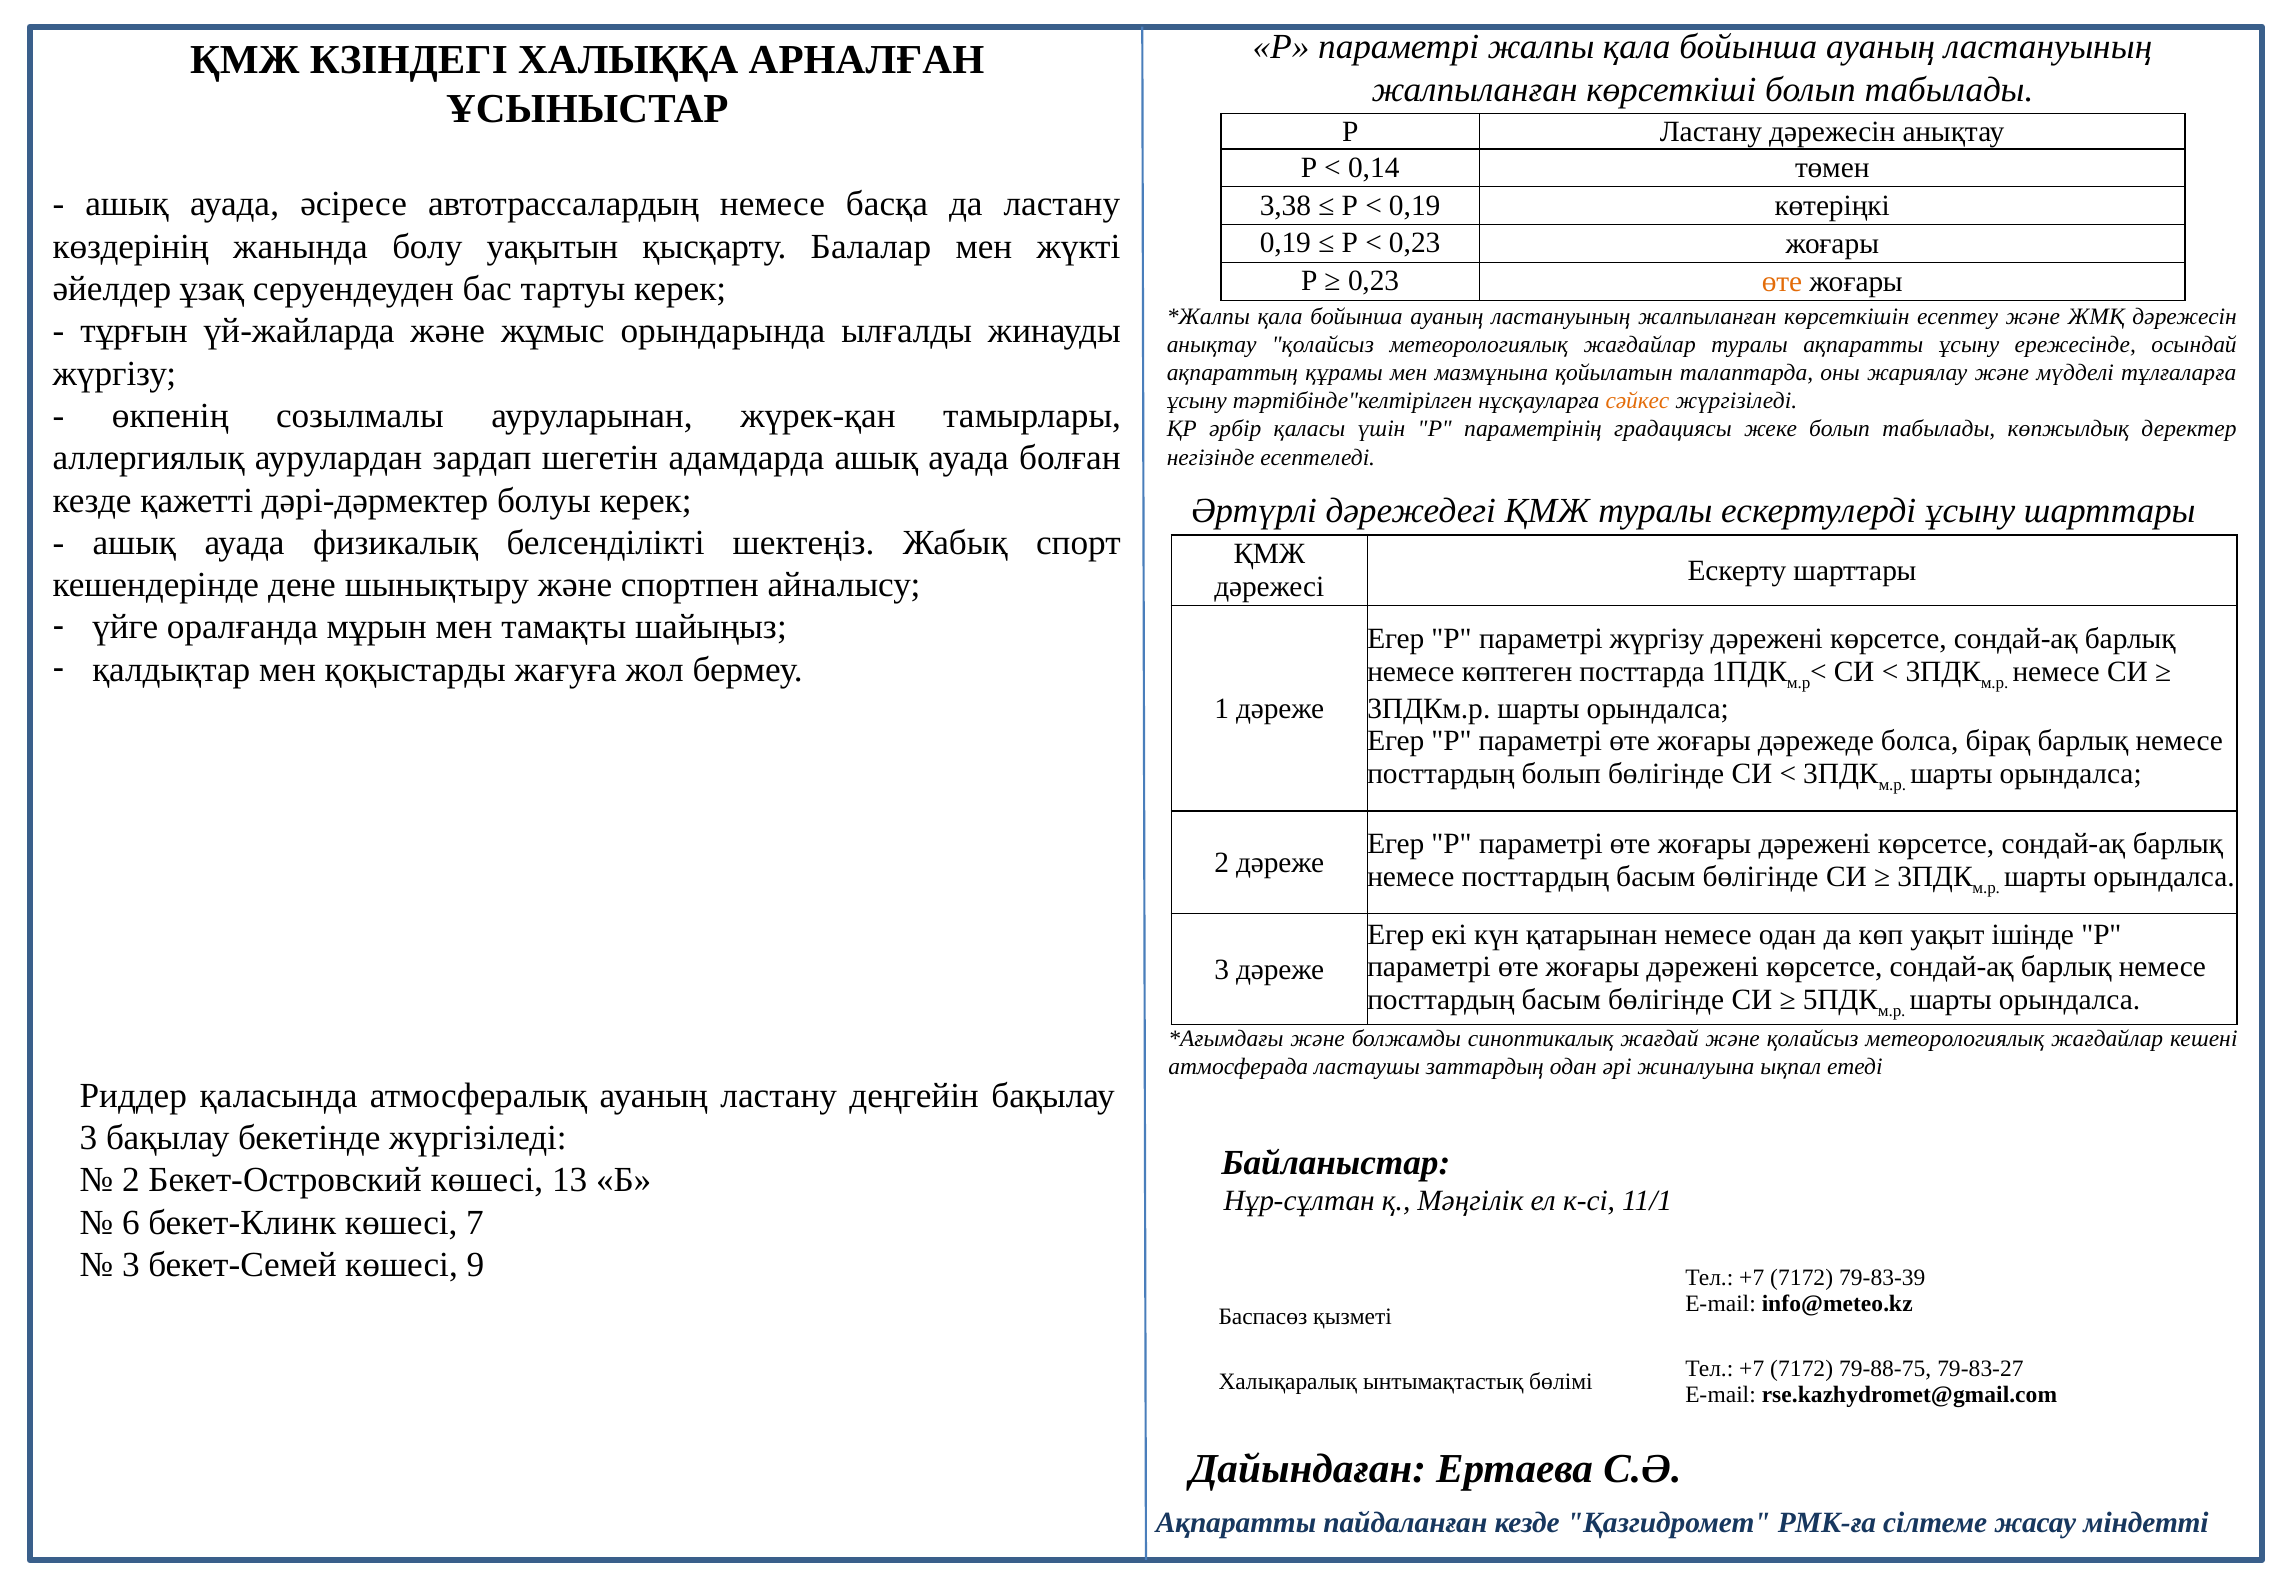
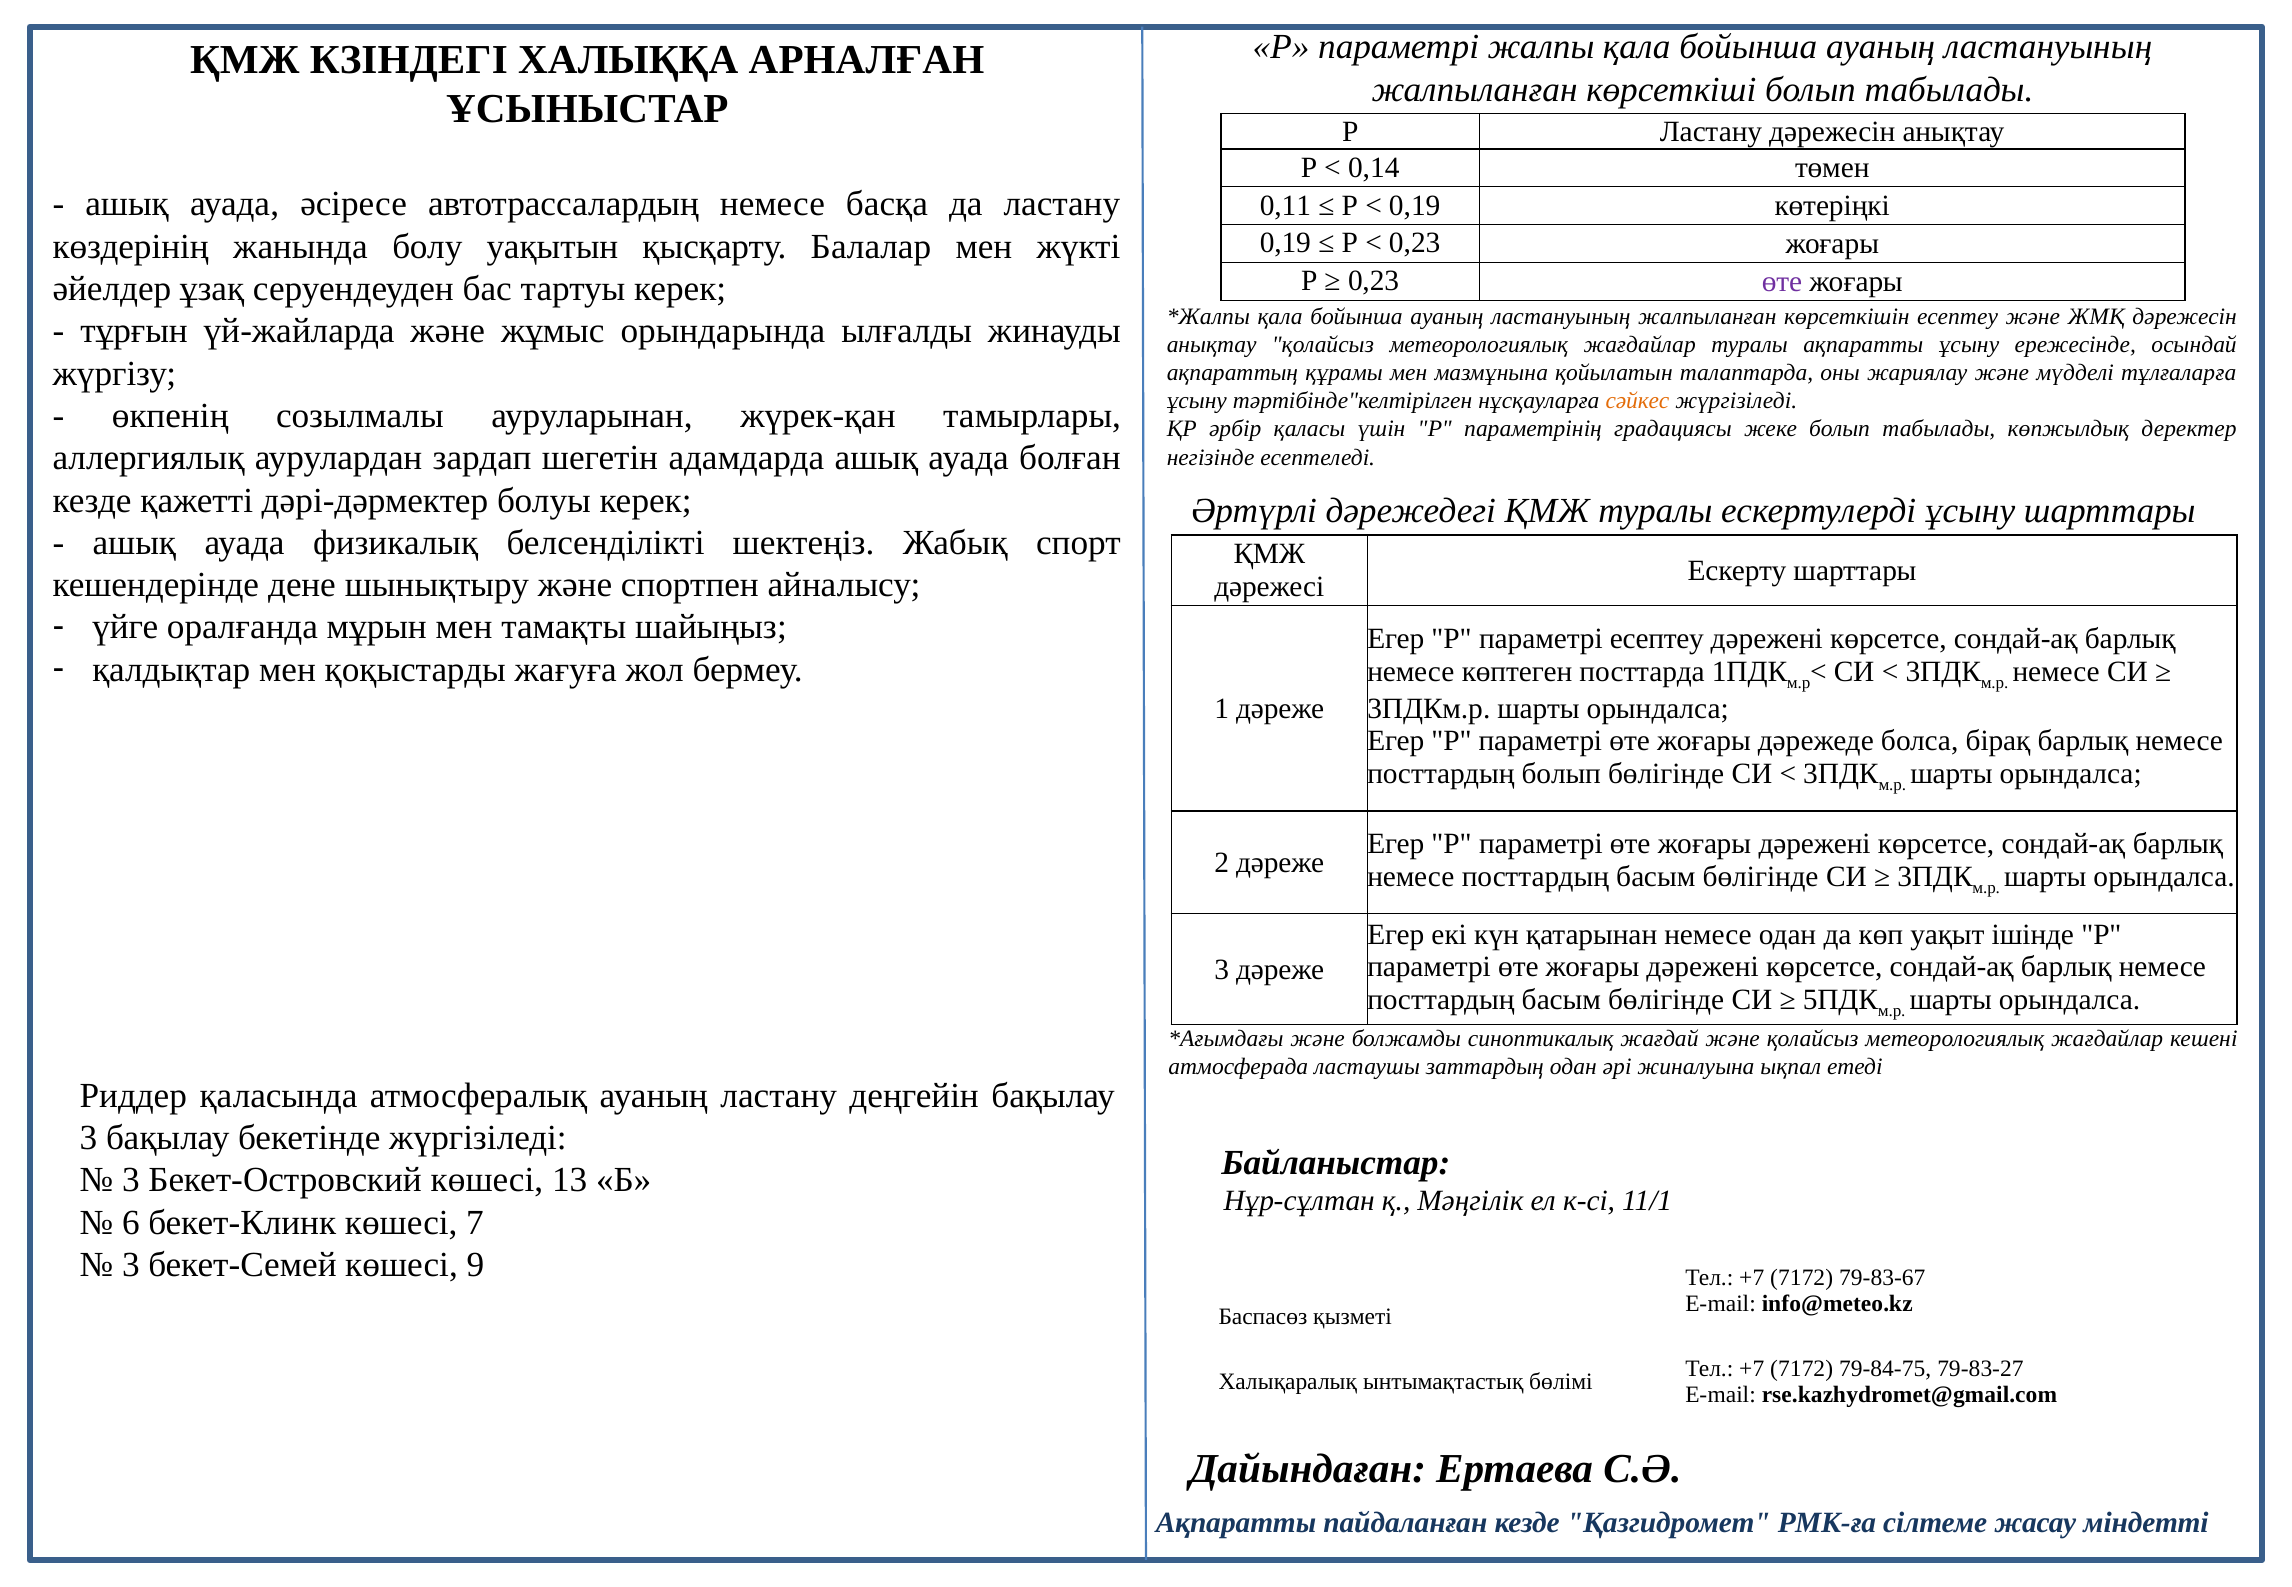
3,38: 3,38 -> 0,11
өте at (1782, 281) colour: orange -> purple
параметрі жүргізу: жүргізу -> есептеу
2 at (131, 1180): 2 -> 3
79-83-39: 79-83-39 -> 79-83-67
79-88-75: 79-88-75 -> 79-84-75
